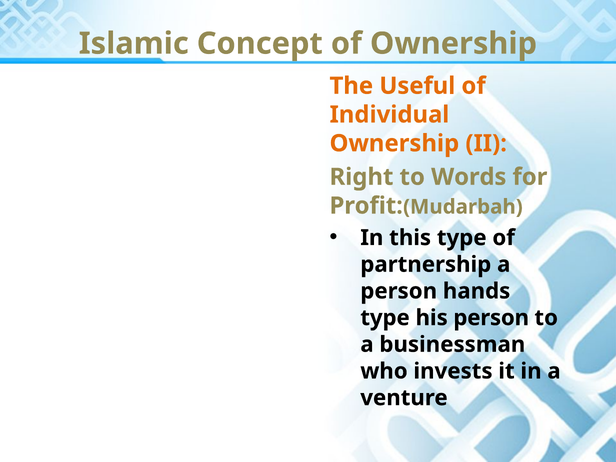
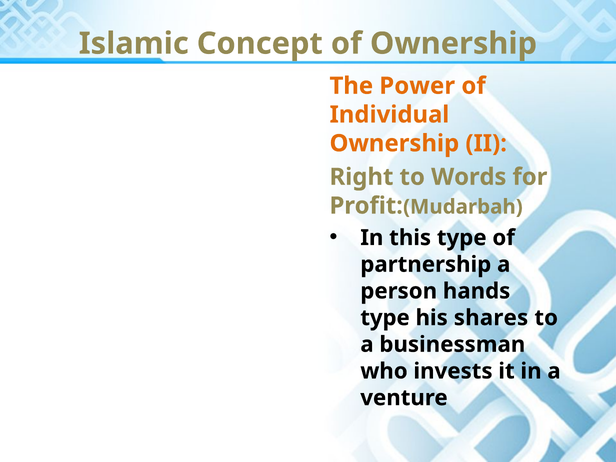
Useful: Useful -> Power
his person: person -> shares
